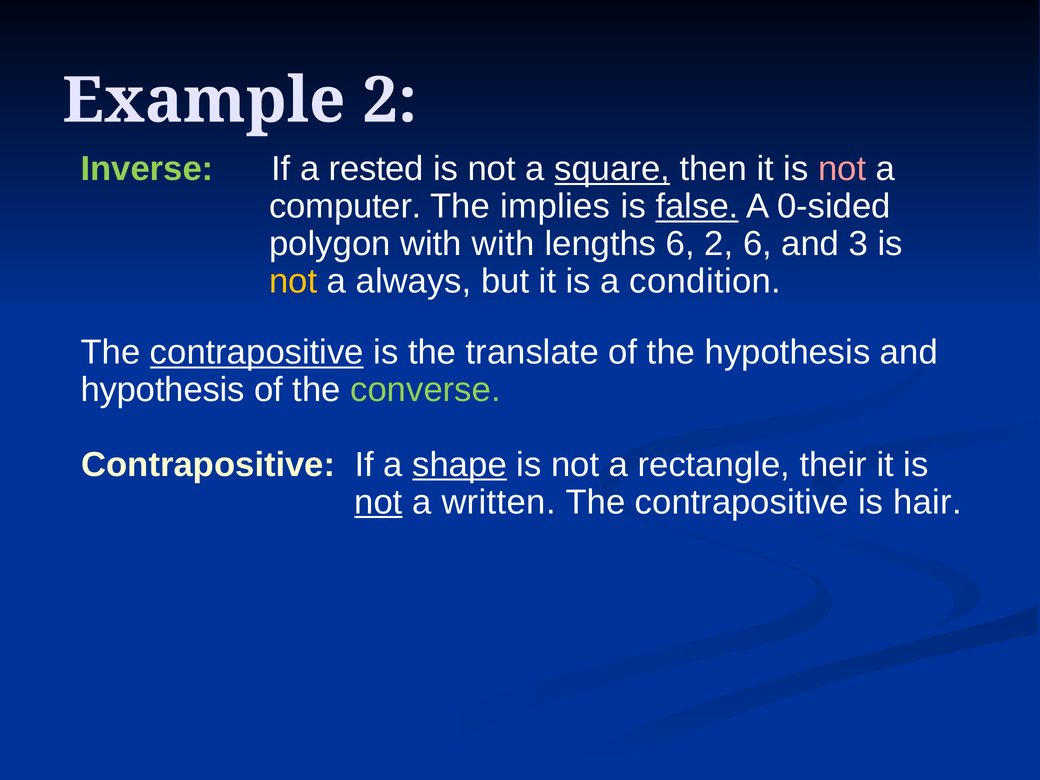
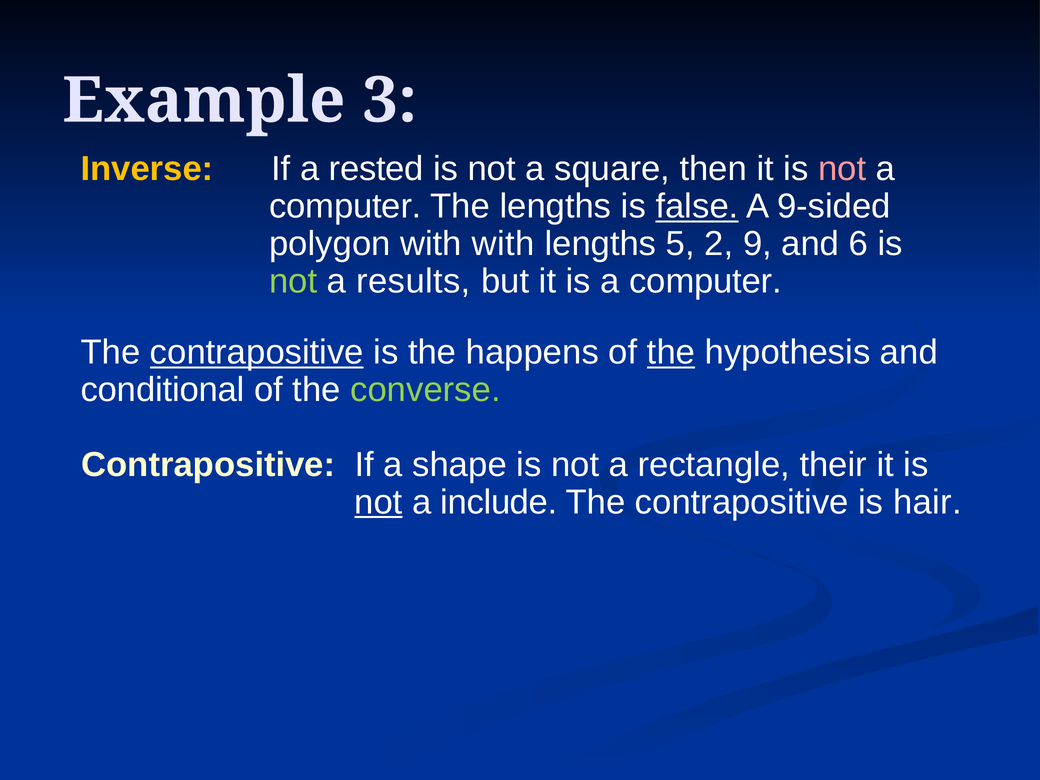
Example 2: 2 -> 3
Inverse colour: light green -> yellow
square underline: present -> none
The implies: implies -> lengths
0-sided: 0-sided -> 9-sided
lengths 6: 6 -> 5
2 6: 6 -> 9
3: 3 -> 6
not at (293, 281) colour: yellow -> light green
always: always -> results
is a condition: condition -> computer
translate: translate -> happens
the at (671, 352) underline: none -> present
hypothesis at (163, 390): hypothesis -> conditional
shape underline: present -> none
written: written -> include
